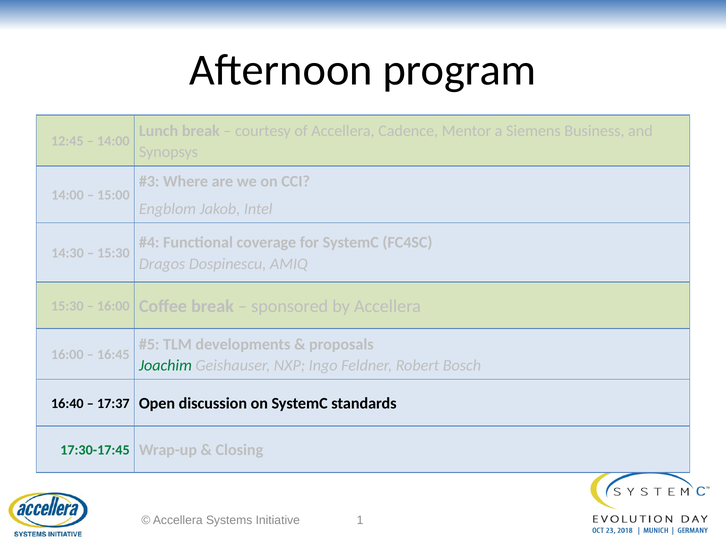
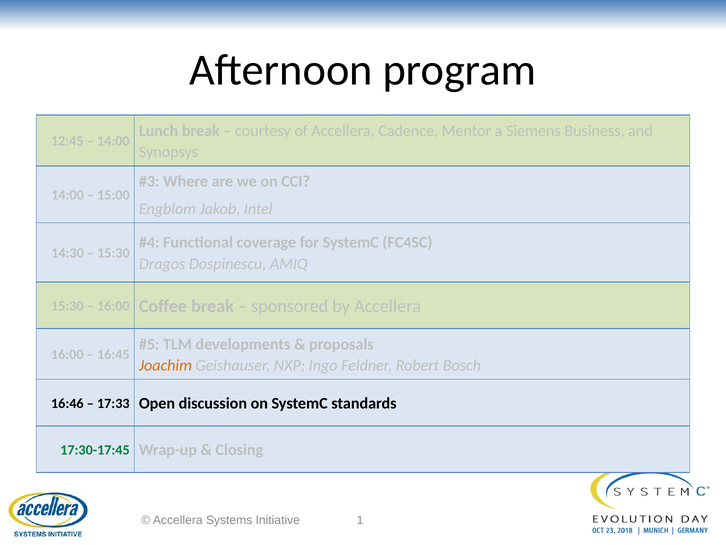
Joachim colour: green -> orange
16:40: 16:40 -> 16:46
17:37: 17:37 -> 17:33
